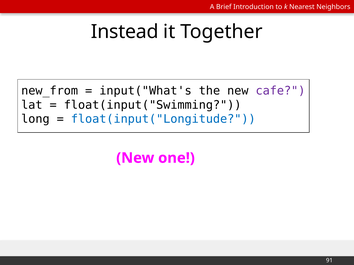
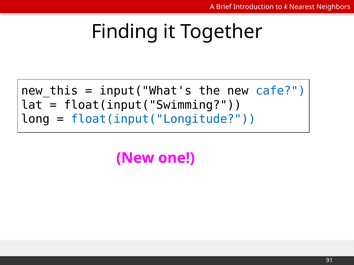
Instead: Instead -> Finding
new_from: new_from -> new_this
cafe colour: purple -> blue
